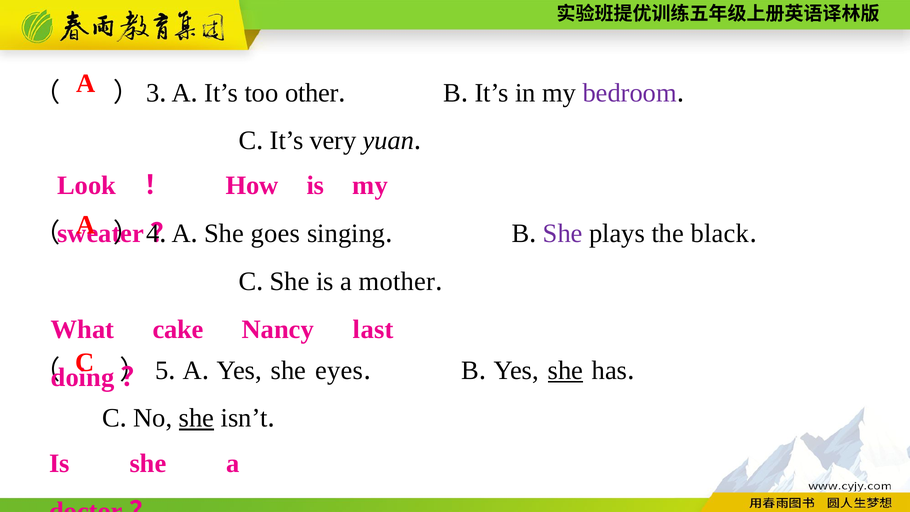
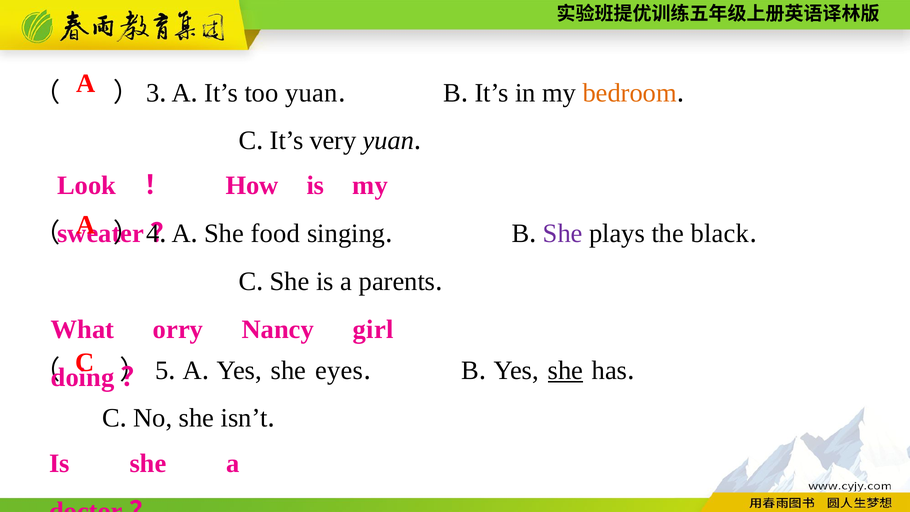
too other: other -> yuan
bedroom colour: purple -> orange
goes: goes -> food
mother: mother -> parents
cake: cake -> orry
last: last -> girl
she at (197, 418) underline: present -> none
